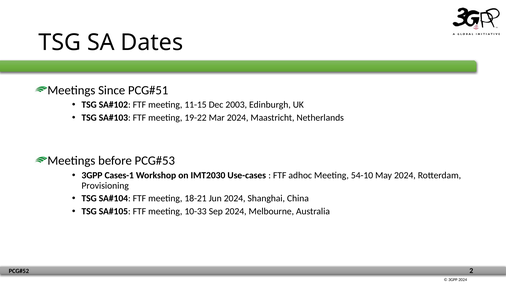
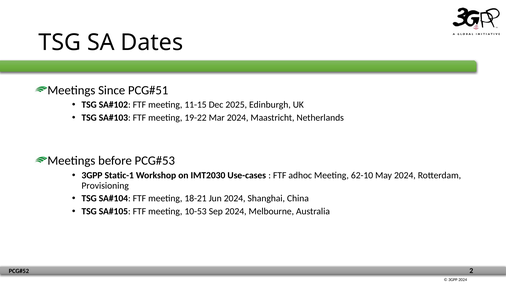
2003: 2003 -> 2025
Cases-1: Cases-1 -> Static-1
54-10: 54-10 -> 62-10
10-33: 10-33 -> 10-53
